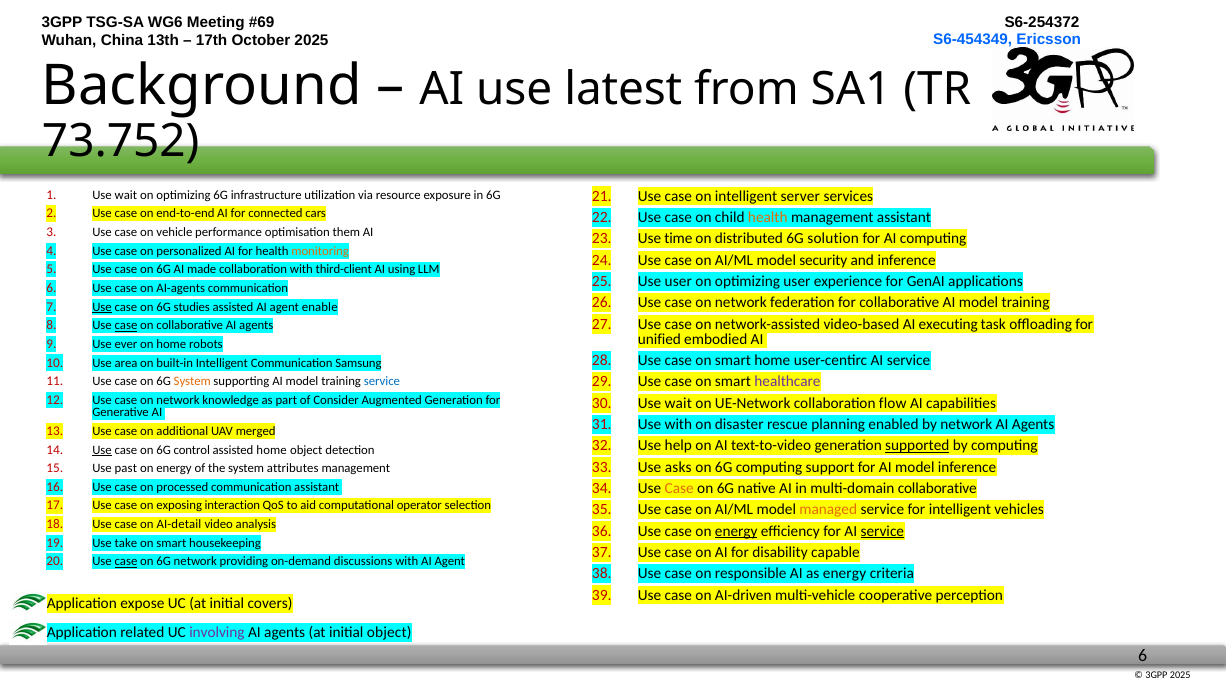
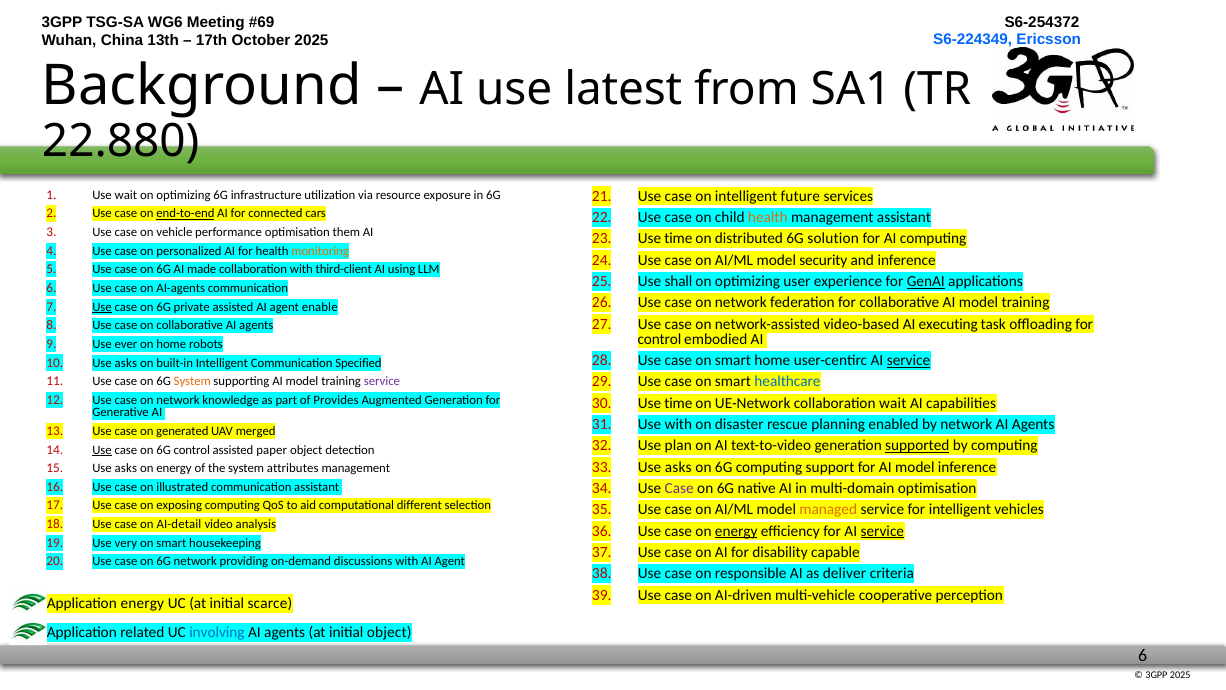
S6-454349: S6-454349 -> S6-224349
73.752: 73.752 -> 22.880
server: server -> future
end-to-end underline: none -> present
Use user: user -> shall
GenAI underline: none -> present
studies: studies -> private
case at (126, 325) underline: present -> none
unified at (659, 339): unified -> control
service at (909, 360) underline: none -> present
area at (126, 363): area -> asks
Samsung: Samsung -> Specified
healthcare colour: purple -> blue
service at (382, 381) colour: blue -> purple
Consider: Consider -> Provides
wait at (678, 403): wait -> time
collaboration flow: flow -> wait
additional: additional -> generated
help: help -> plan
assisted home: home -> paper
past at (126, 468): past -> asks
processed: processed -> illustrated
Case at (679, 488) colour: orange -> purple
multi-domain collaborative: collaborative -> optimisation
exposing interaction: interaction -> computing
operator: operator -> different
take: take -> very
case at (126, 561) underline: present -> none
as energy: energy -> deliver
Application expose: expose -> energy
covers: covers -> scarce
involving colour: purple -> blue
